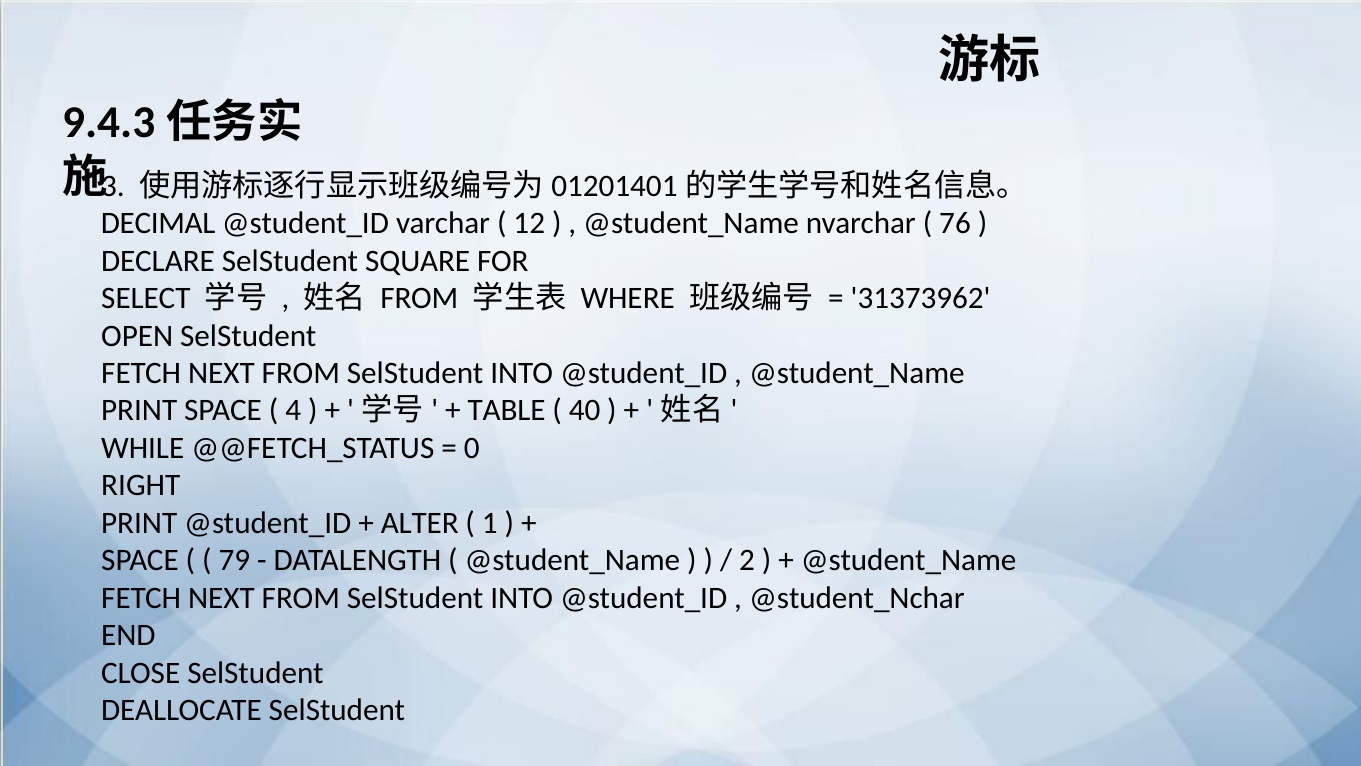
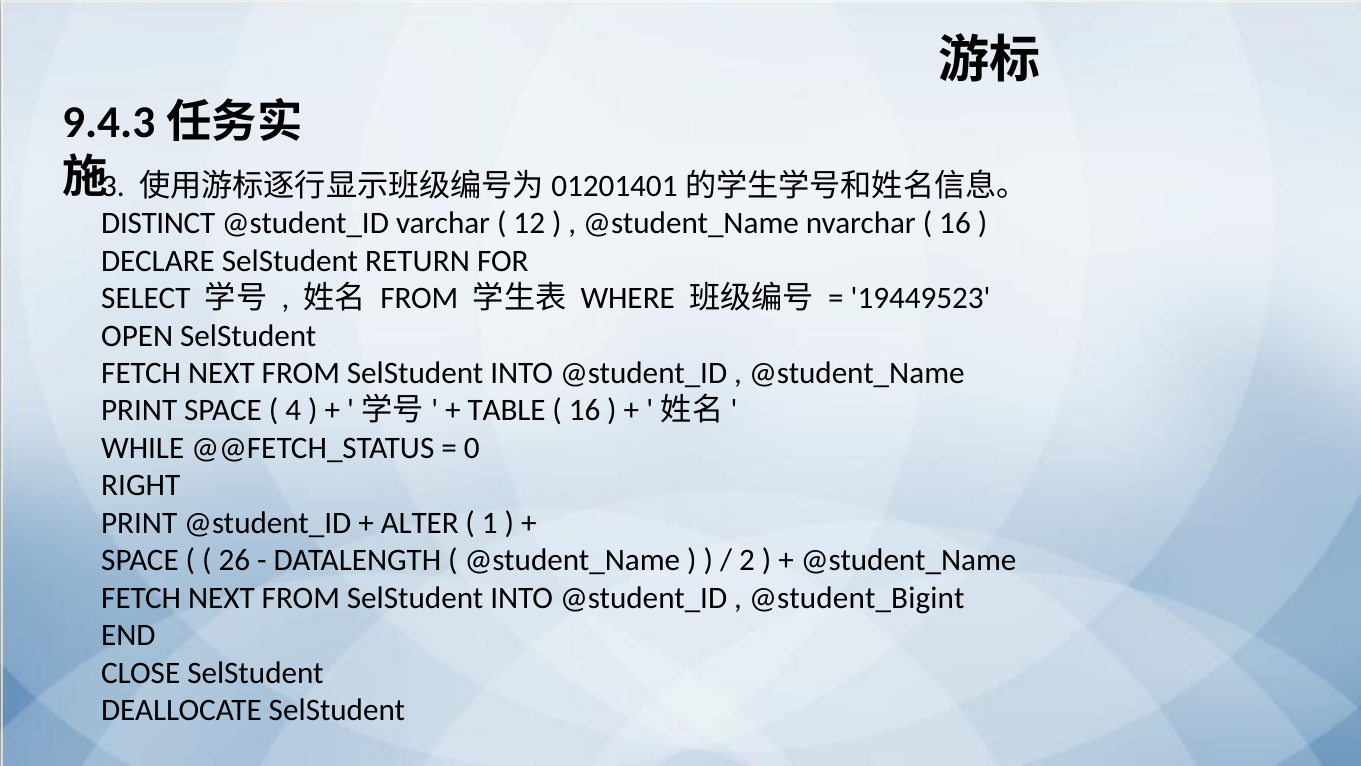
DECIMAL: DECIMAL -> DISTINCT
76 at (955, 223): 76 -> 16
SQUARE: SQUARE -> RETURN
31373962: 31373962 -> 19449523
40 at (585, 410): 40 -> 16
79: 79 -> 26
@student_Nchar: @student_Nchar -> @student_Bigint
